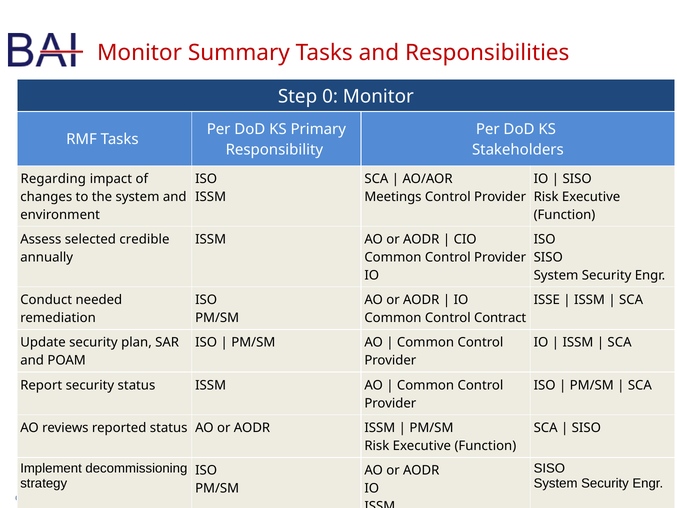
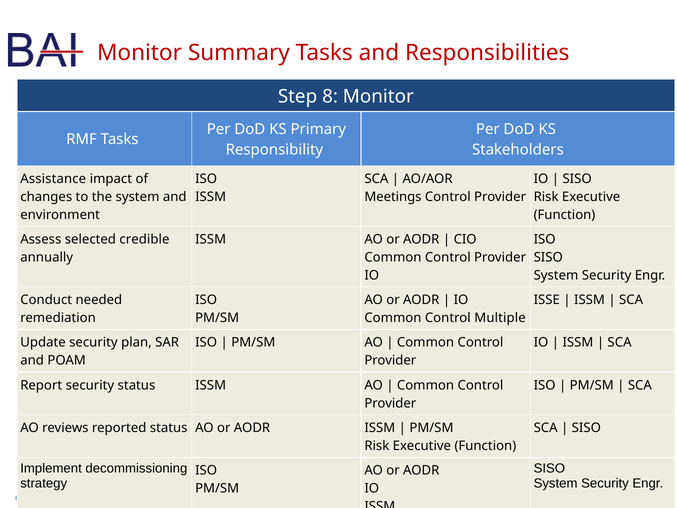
0: 0 -> 8
Regarding: Regarding -> Assistance
Contract: Contract -> Multiple
